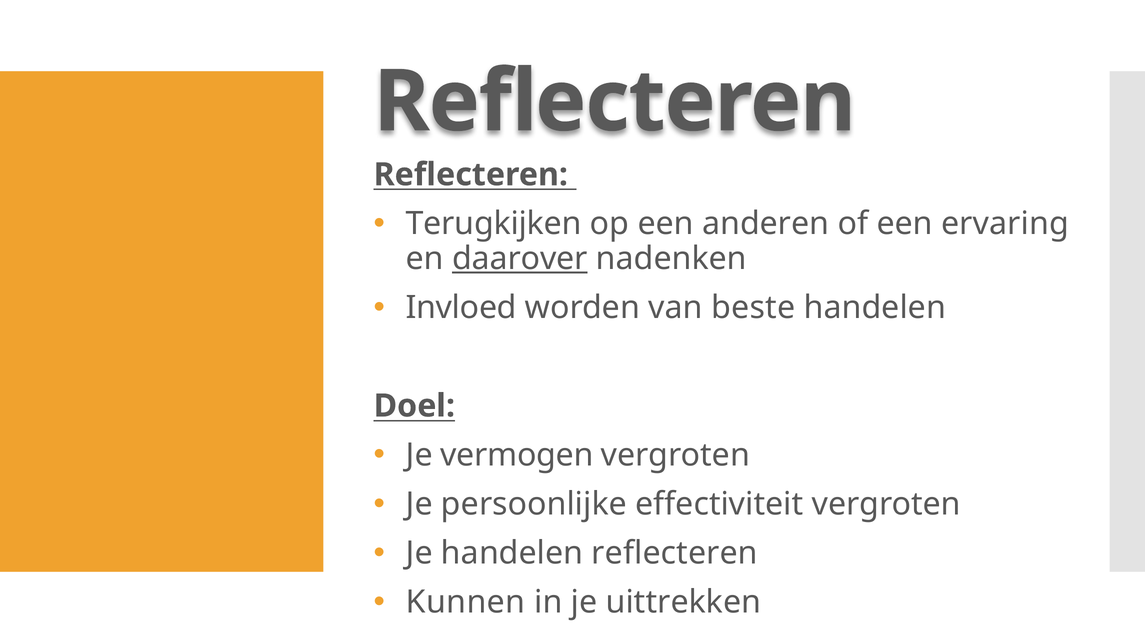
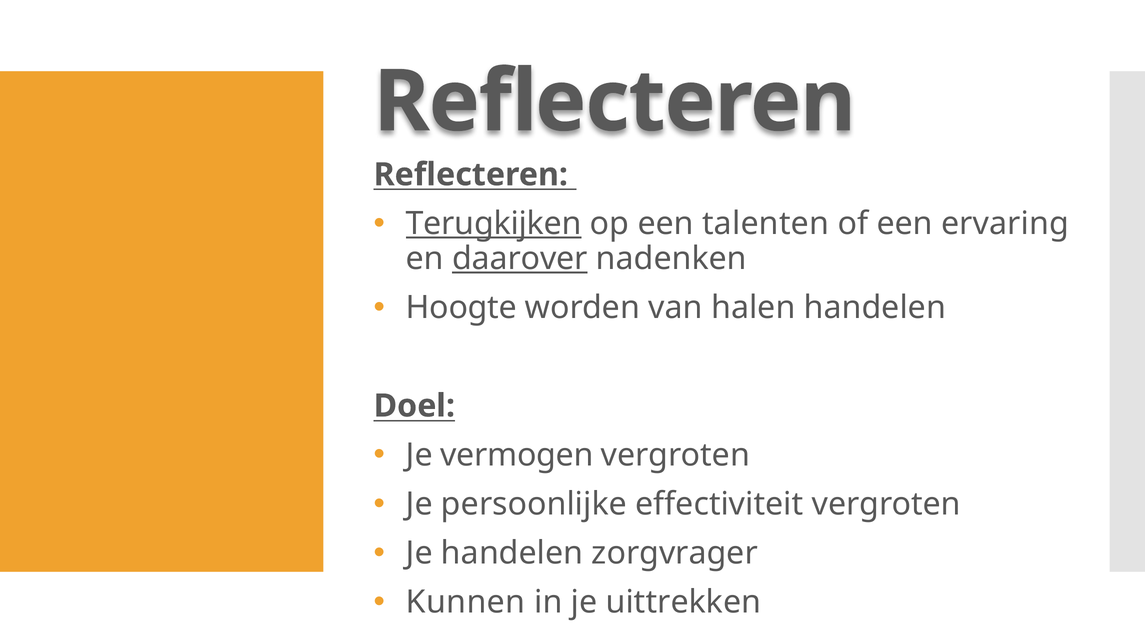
Terugkijken underline: none -> present
anderen: anderen -> talenten
Invloed: Invloed -> Hoogte
beste: beste -> halen
handelen reflecteren: reflecteren -> zorgvrager
